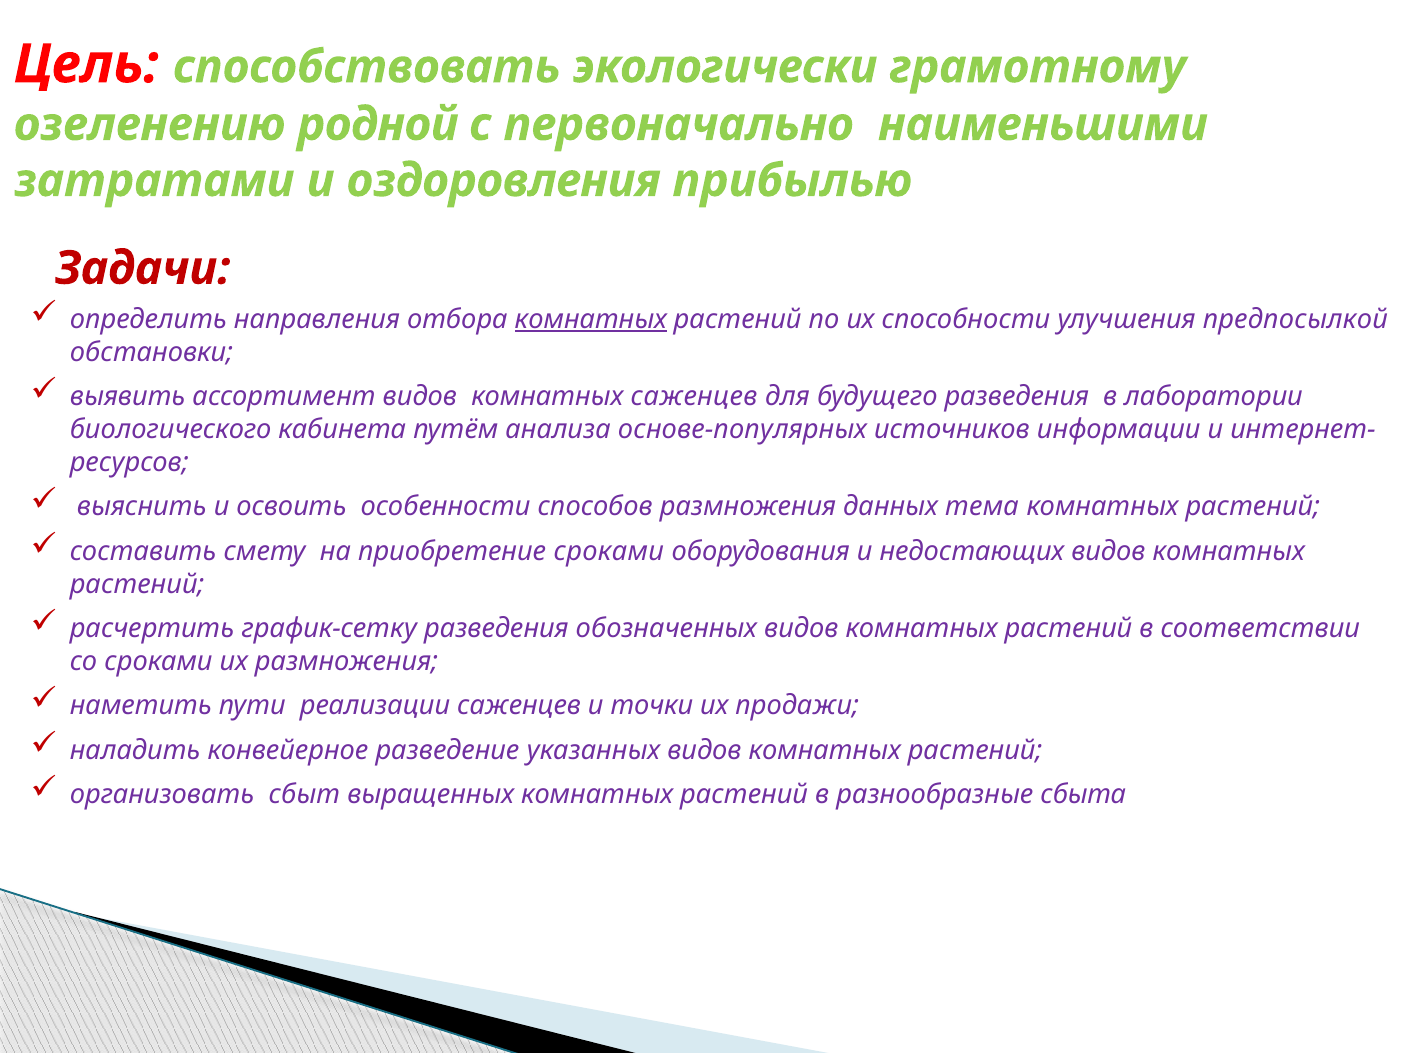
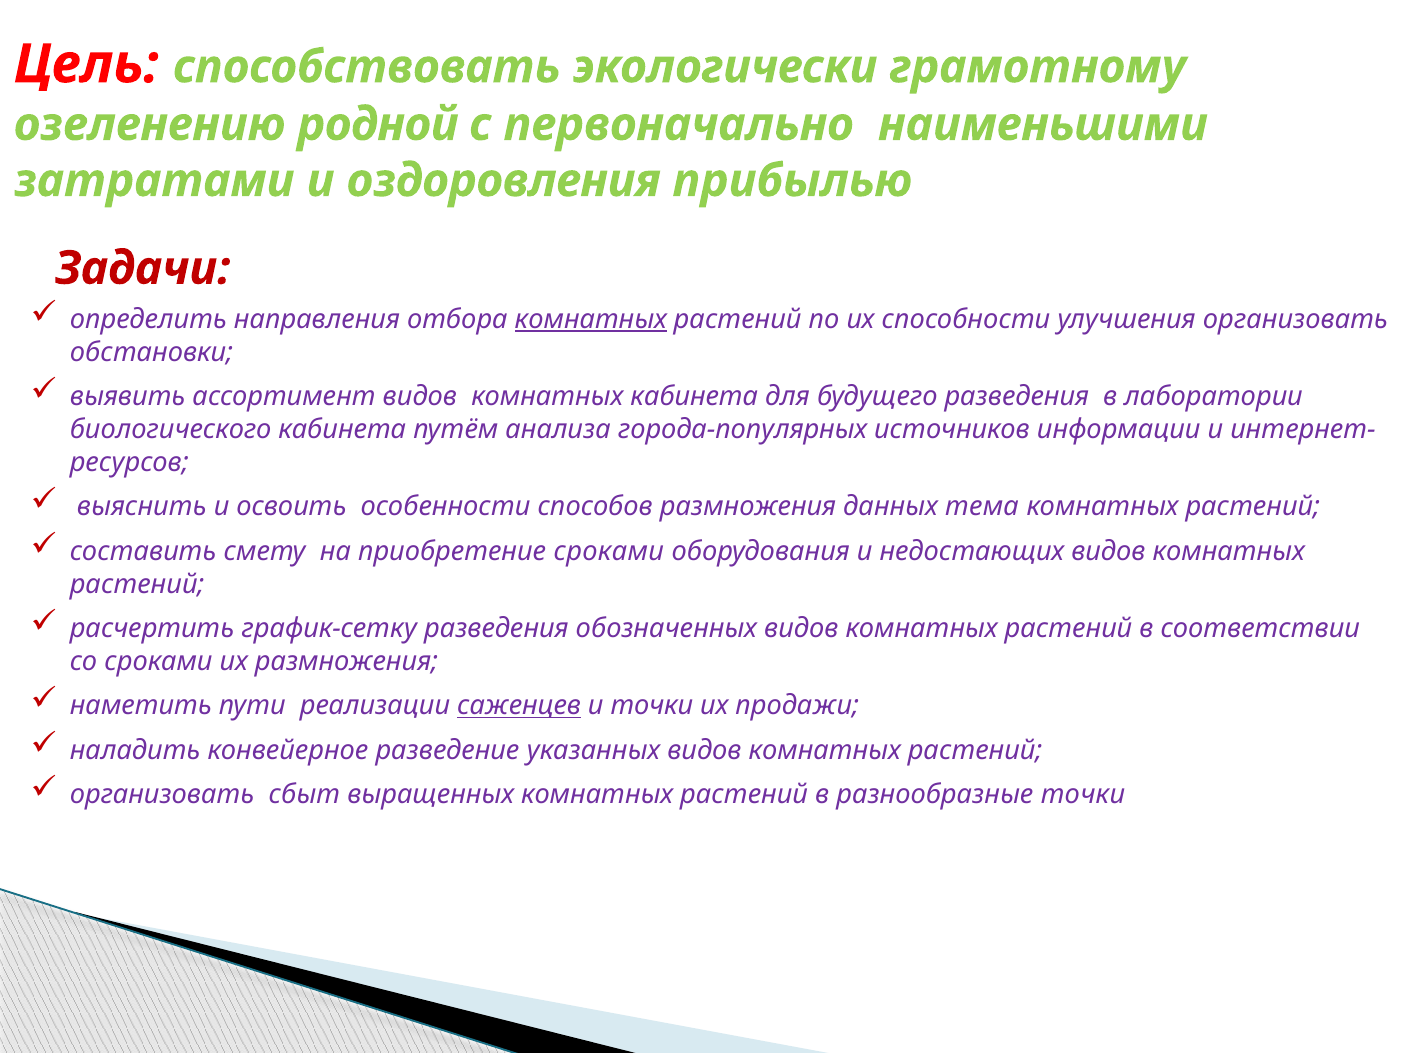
улучшения предпосылкой: предпосылкой -> организовать
комнатных саженцев: саженцев -> кабинета
основе-популярных: основе-популярных -> города-популярных
саженцев at (519, 706) underline: none -> present
разнообразные сбыта: сбыта -> точки
